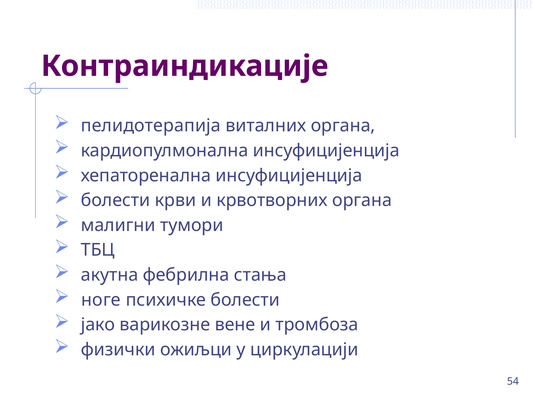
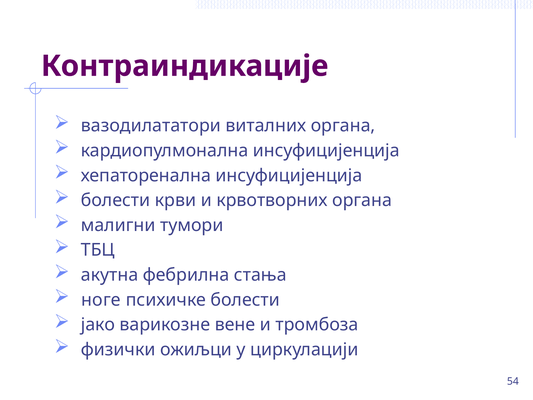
пелидотерапија: пелидотерапија -> вазодилататори
